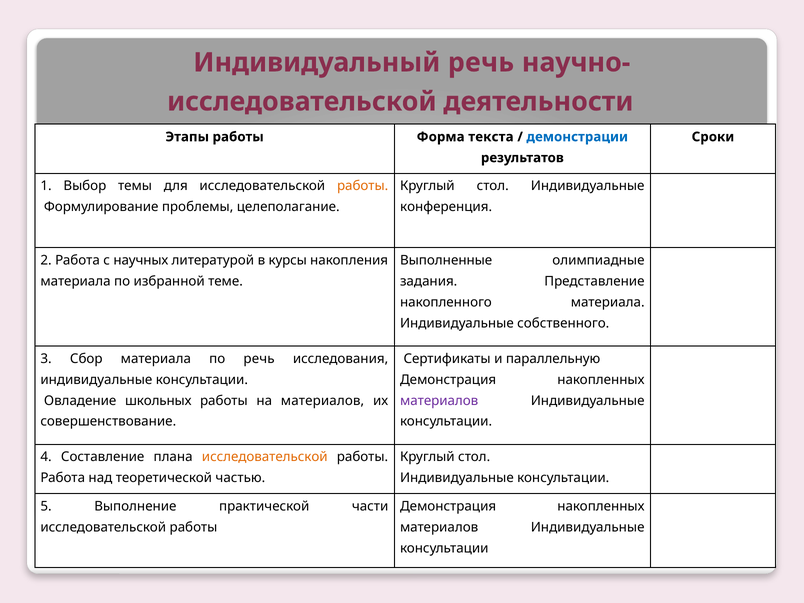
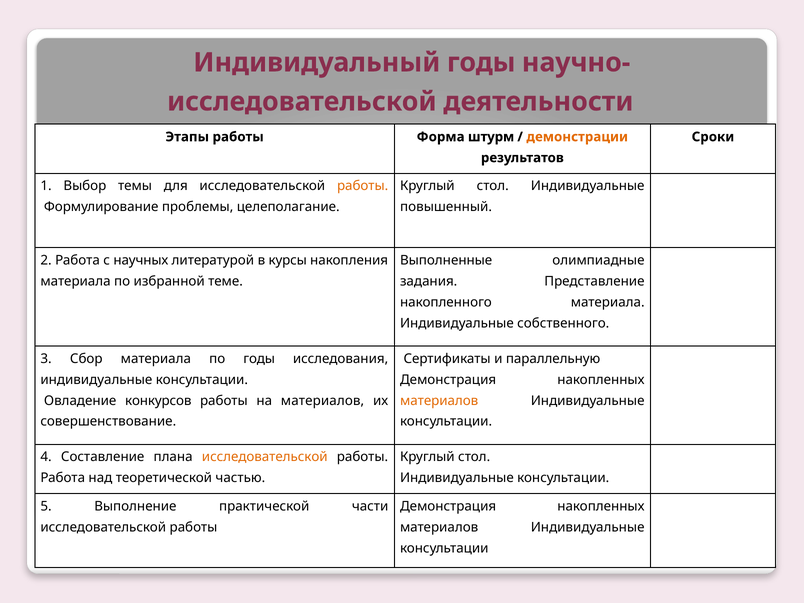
Индивидуальный речь: речь -> годы
текста: текста -> штурм
демонстрации colour: blue -> orange
конференция: конференция -> повышенный
по речь: речь -> годы
школьных: школьных -> конкурсов
материалов at (439, 401) colour: purple -> orange
